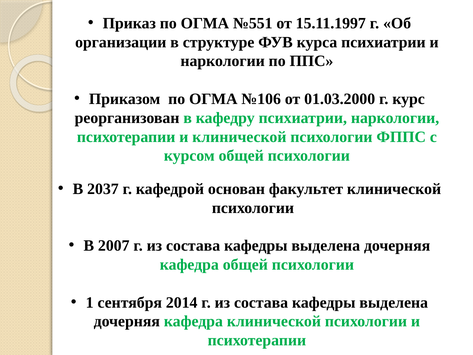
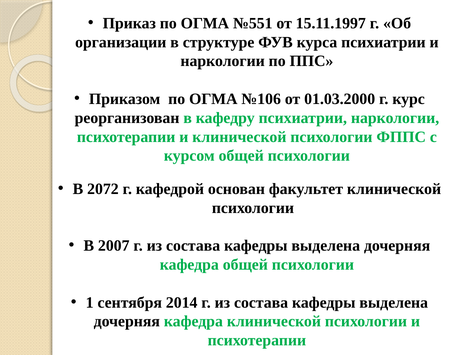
2037: 2037 -> 2072
